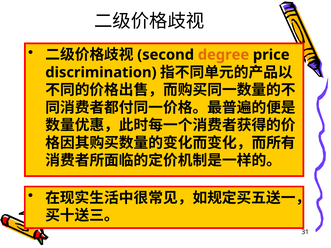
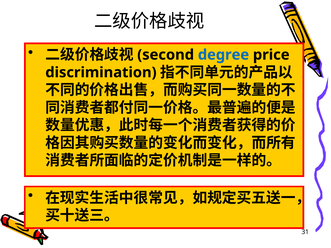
degree colour: orange -> blue
